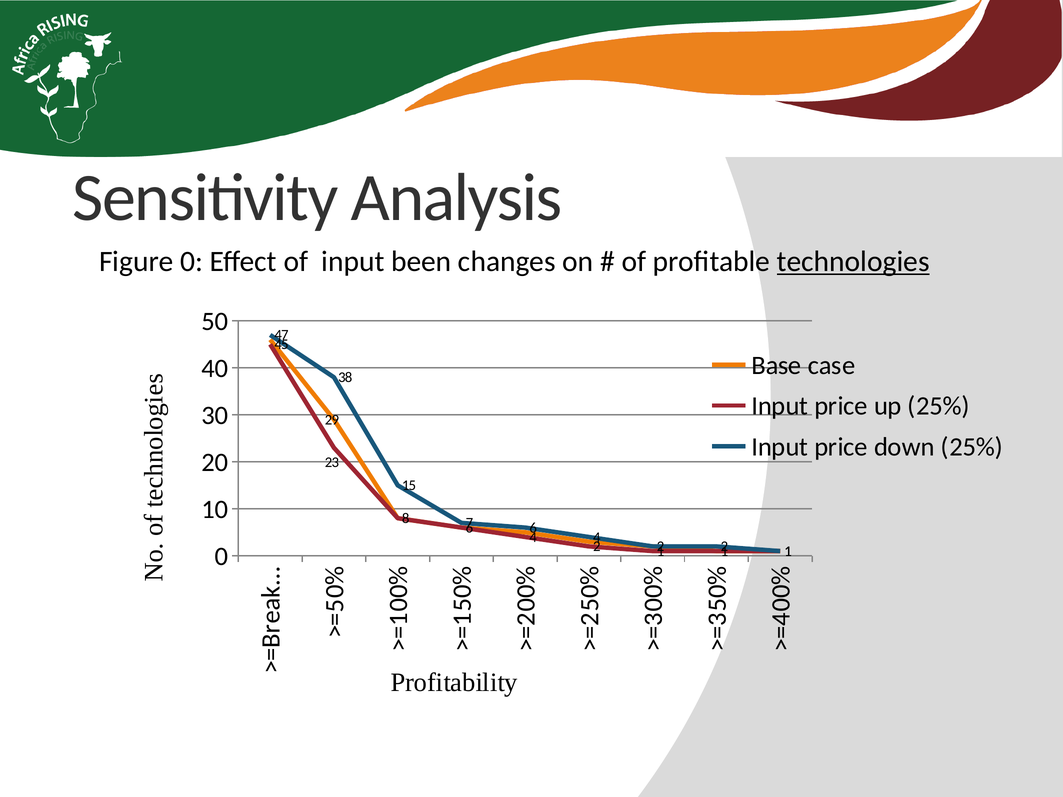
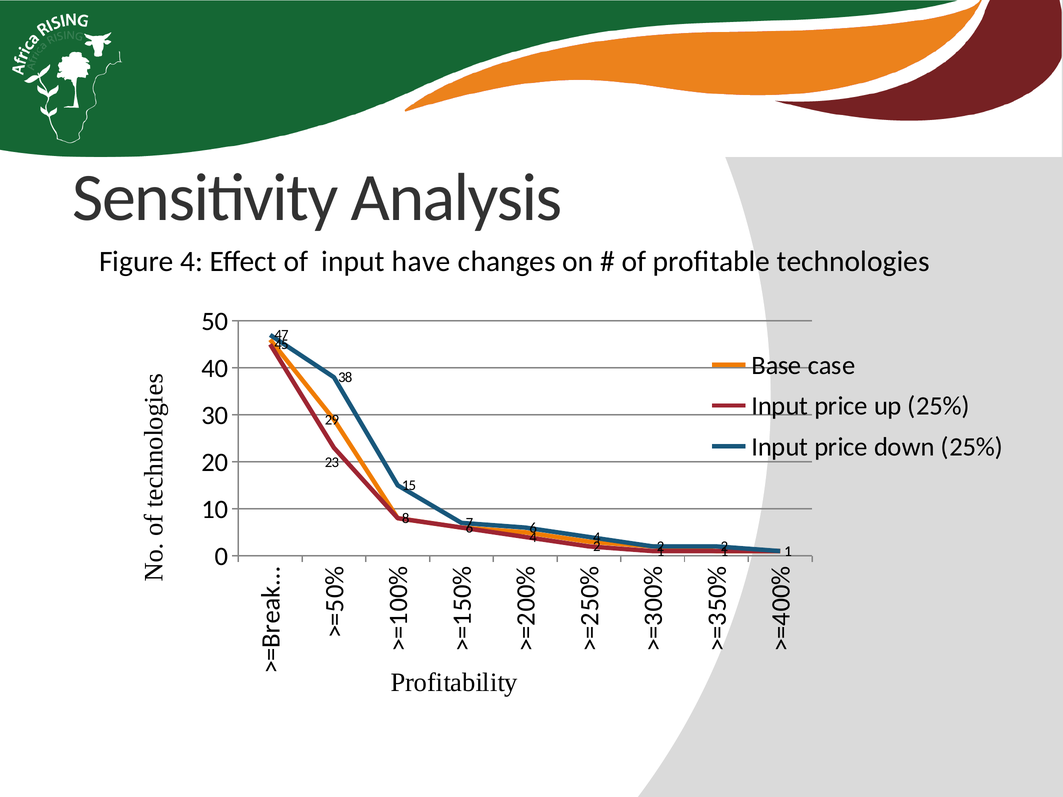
Figure 0: 0 -> 4
been: been -> have
technologies underline: present -> none
